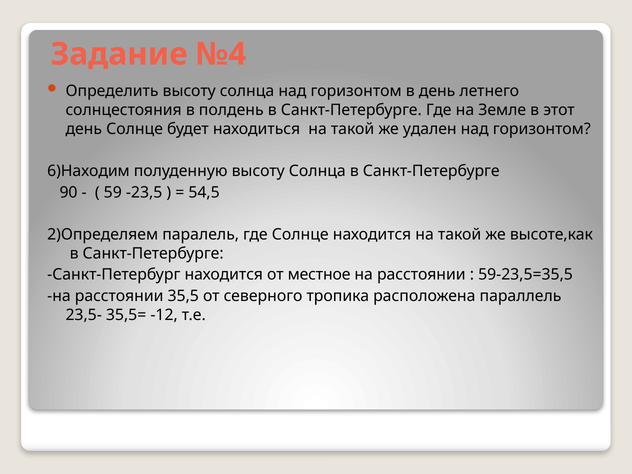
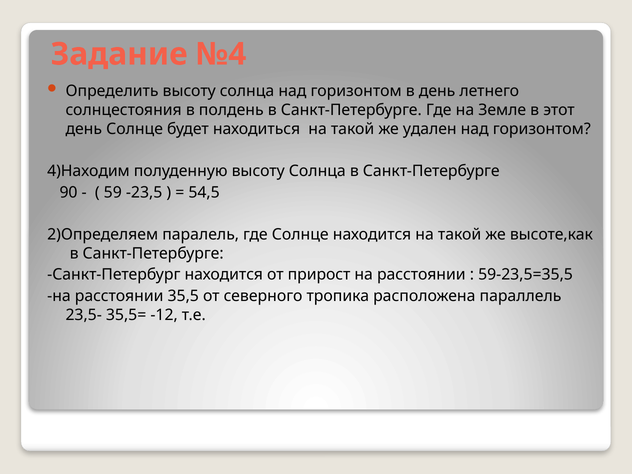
6)Находим: 6)Находим -> 4)Находим
местное: местное -> прирост
